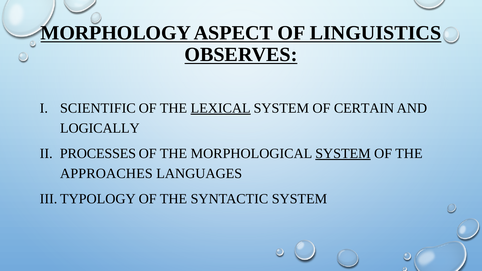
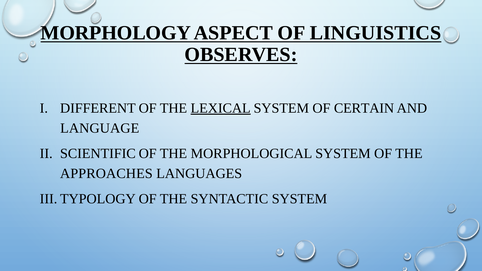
SCIENTIFIC: SCIENTIFIC -> DIFFERENT
LOGICALLY: LOGICALLY -> LANGUAGE
PROCESSES: PROCESSES -> SCIENTIFIC
SYSTEM at (343, 154) underline: present -> none
